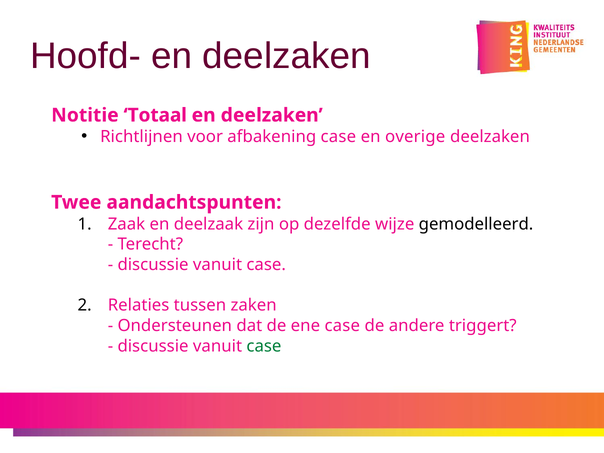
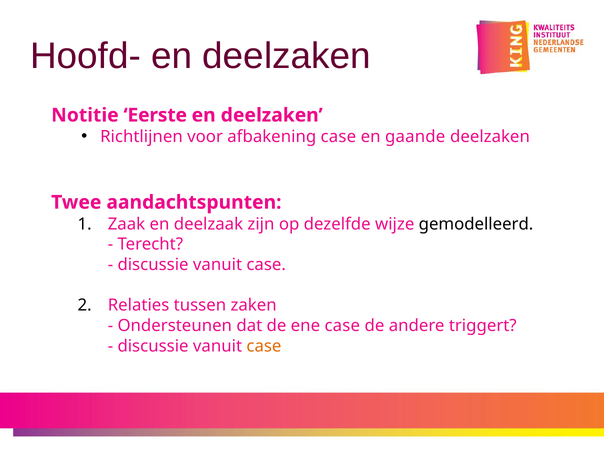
Totaal: Totaal -> Eerste
overige: overige -> gaande
case at (264, 346) colour: green -> orange
